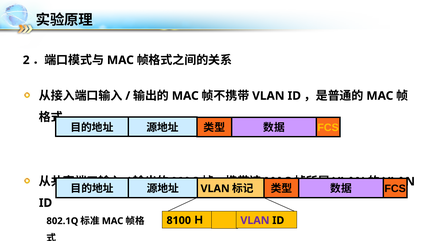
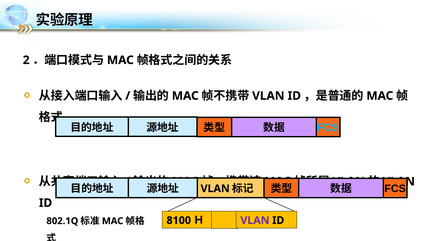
FCS at (328, 128) colour: yellow -> light blue
